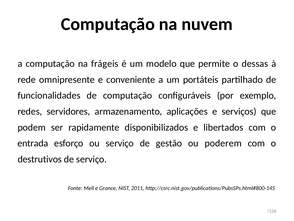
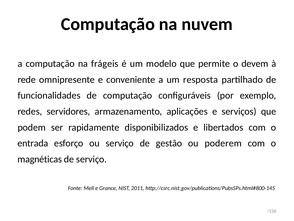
dessas: dessas -> devem
portáteis: portáteis -> resposta
destrutivos: destrutivos -> magnéticas
